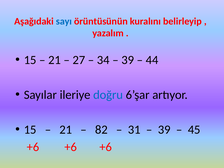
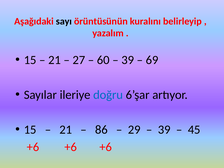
sayı colour: blue -> black
34: 34 -> 60
44: 44 -> 69
82: 82 -> 86
31: 31 -> 29
